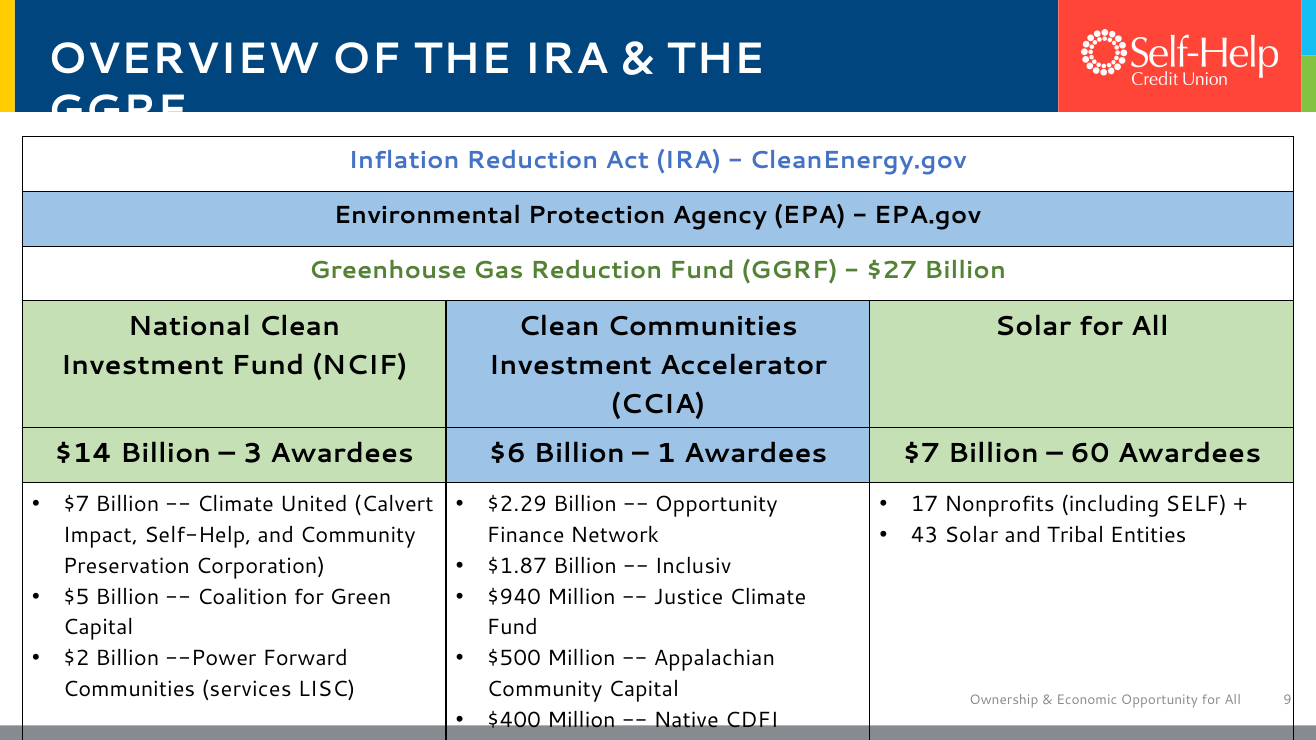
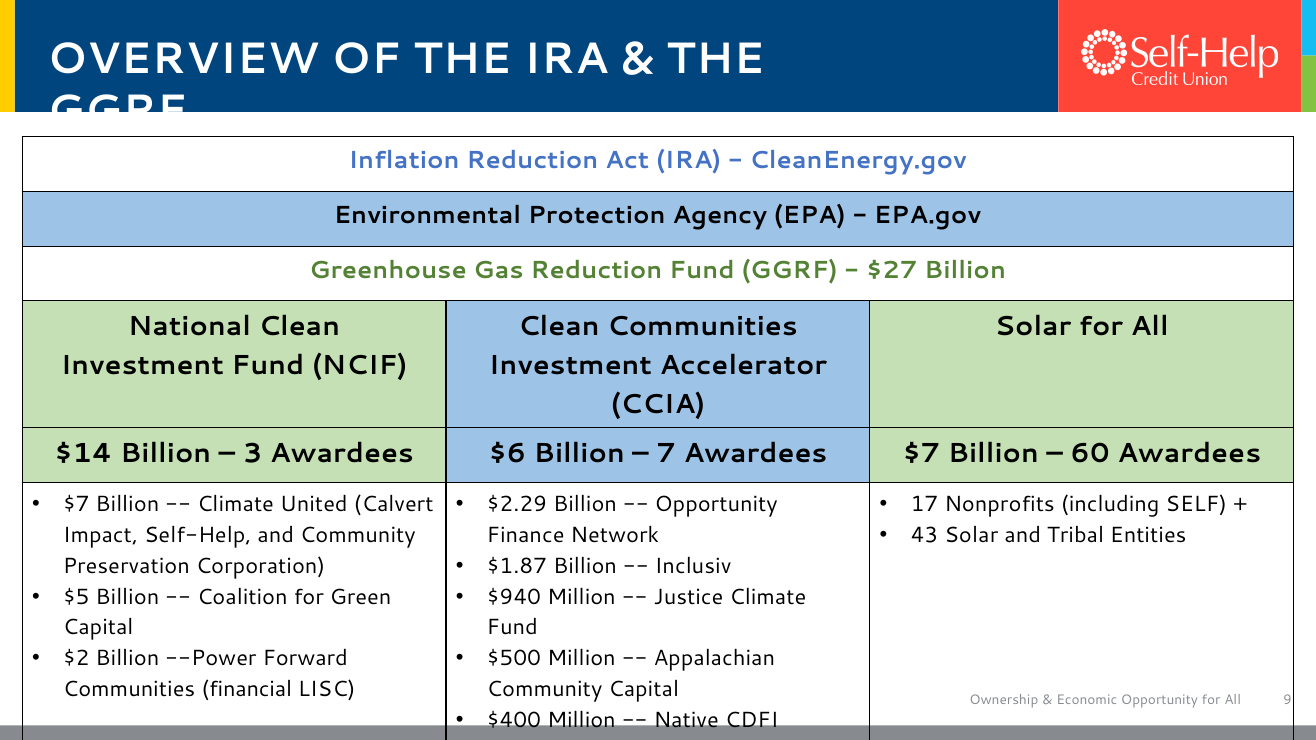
1: 1 -> 7
services: services -> financial
